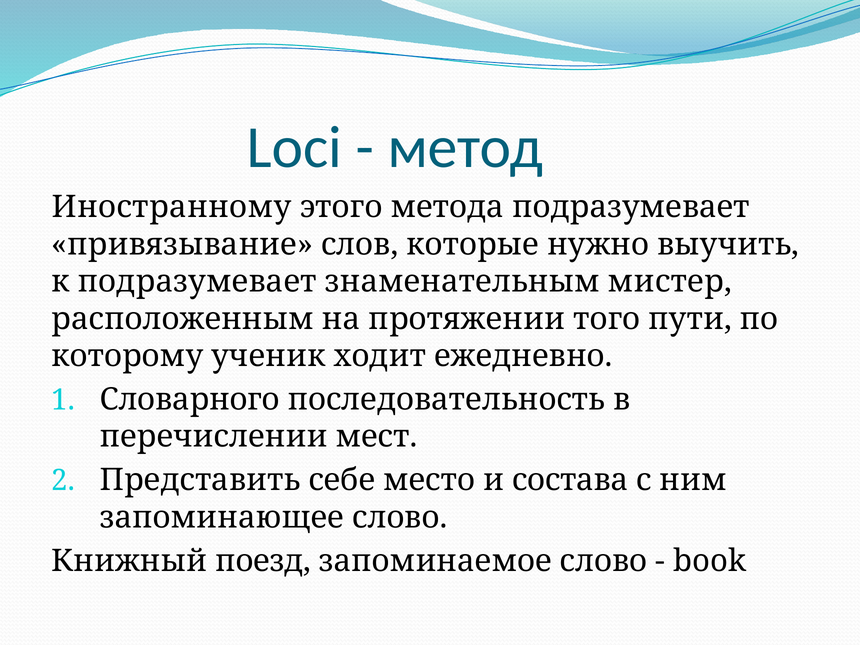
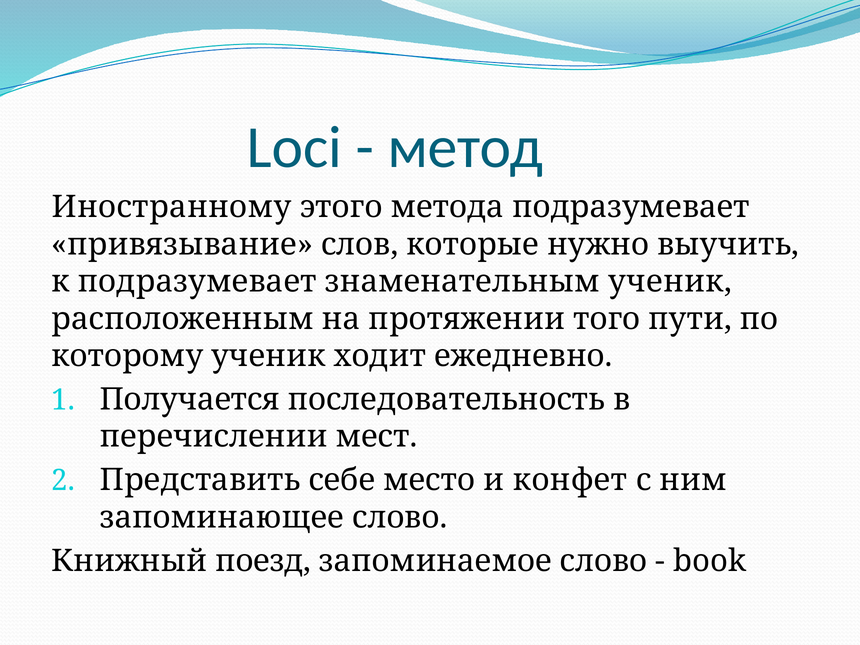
знаменательным мистер: мистер -> ученик
Словарного: Словарного -> Получается
состава: состава -> конфет
